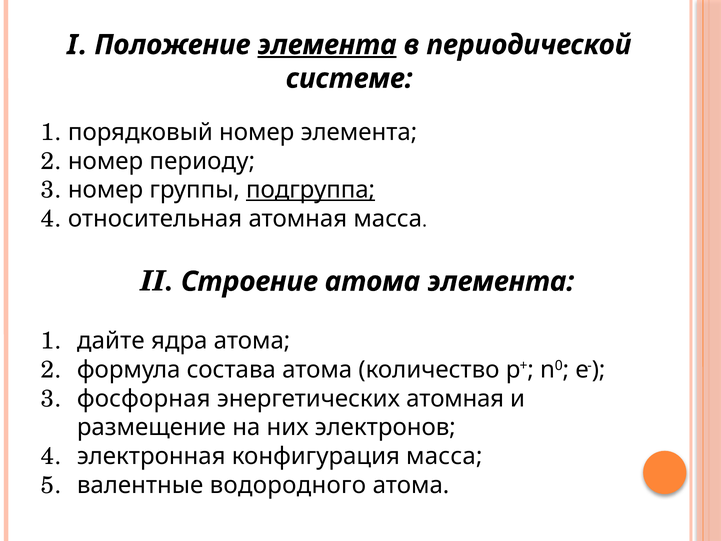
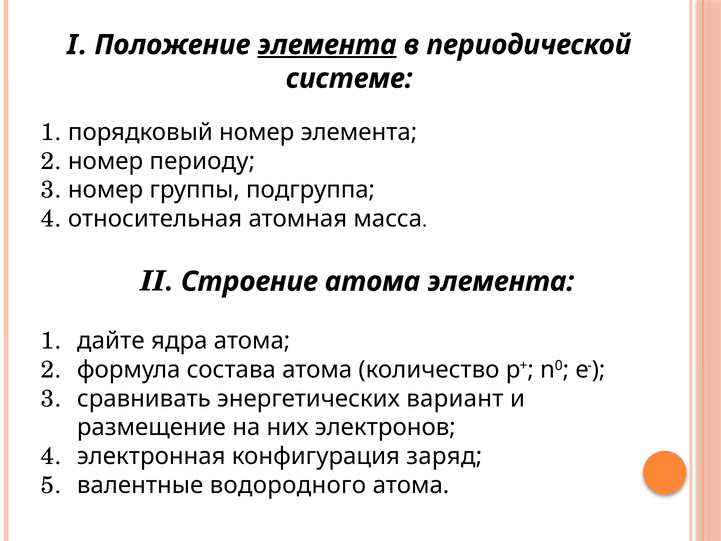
подгруппа underline: present -> none
фосфорная: фосфорная -> сравнивать
энергетических атомная: атомная -> вариант
конфигурация масса: масса -> заряд
